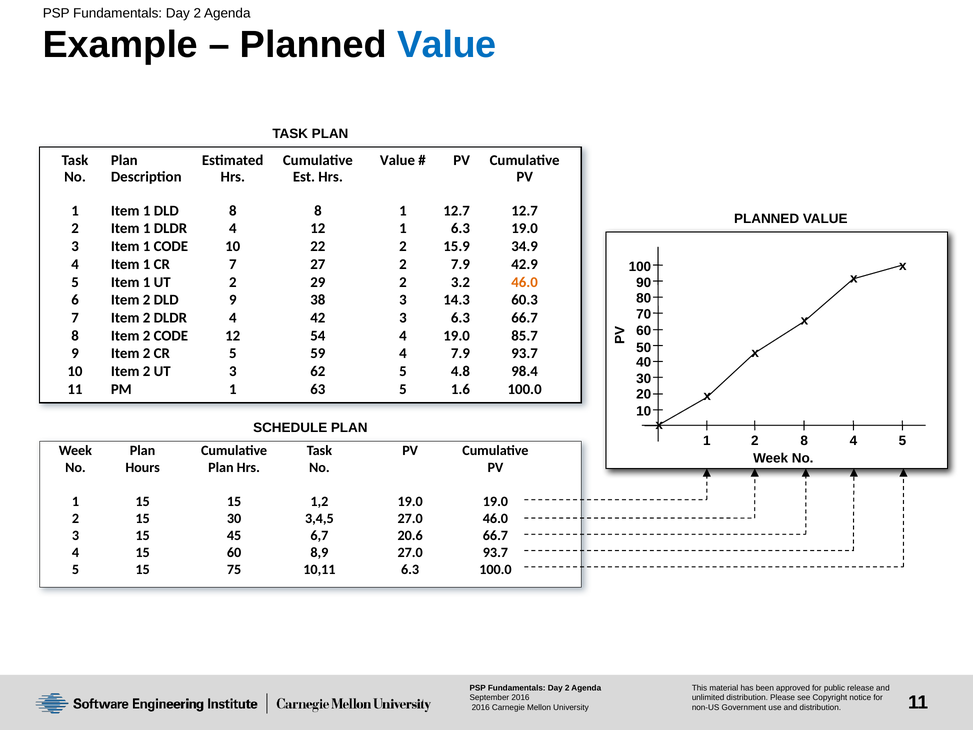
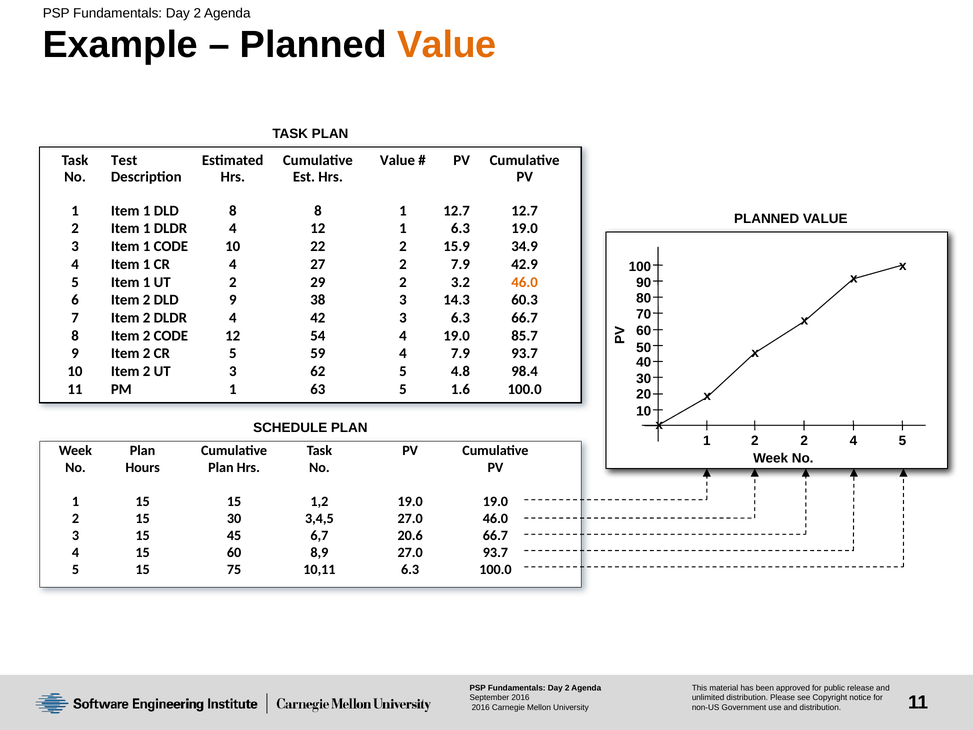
Value at (447, 45) colour: blue -> orange
Plan at (124, 161): Plan -> Test
CR 7: 7 -> 4
2 8: 8 -> 2
